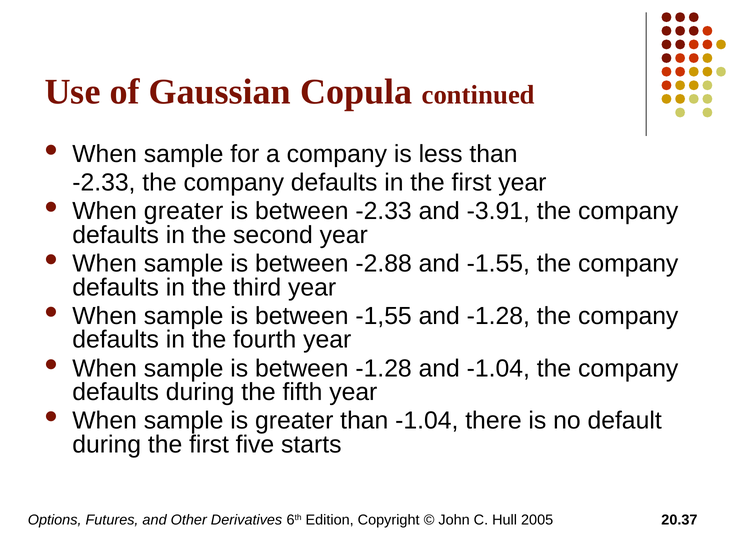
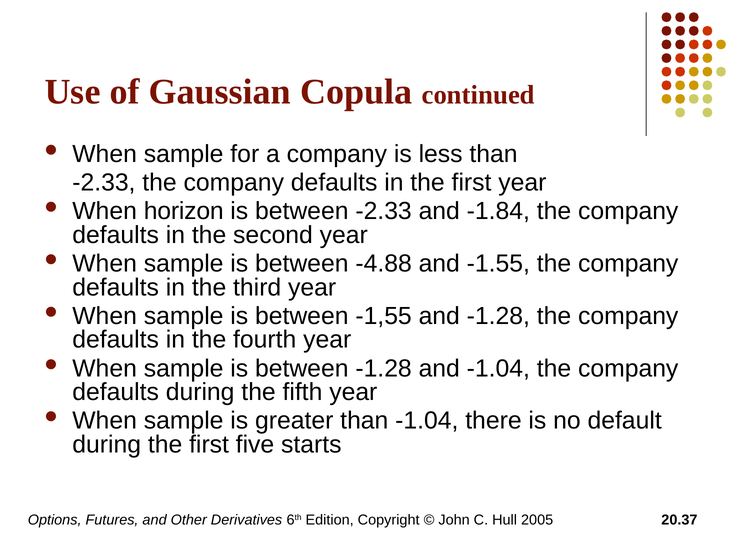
When greater: greater -> horizon
-3.91: -3.91 -> -1.84
-2.88: -2.88 -> -4.88
